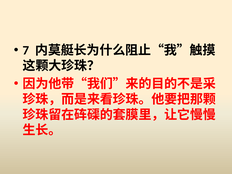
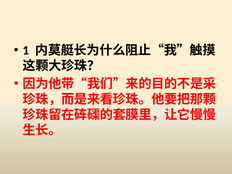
7: 7 -> 1
